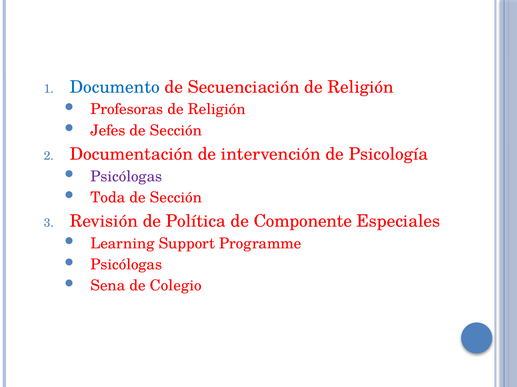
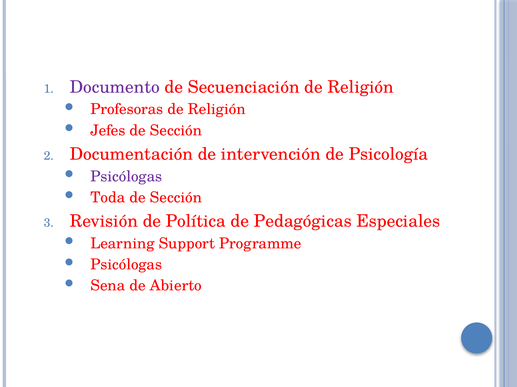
Documento colour: blue -> purple
Componente: Componente -> Pedagógicas
Colegio: Colegio -> Abierto
